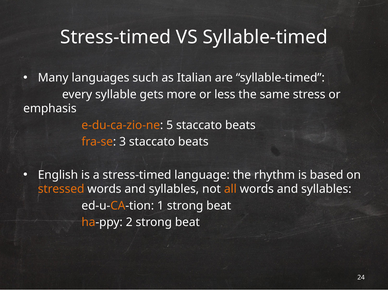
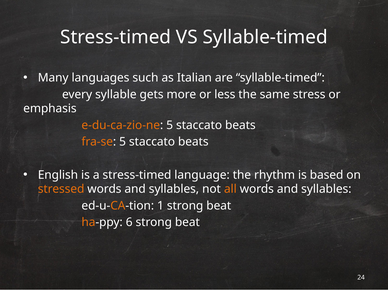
fra-se 3: 3 -> 5
2: 2 -> 6
